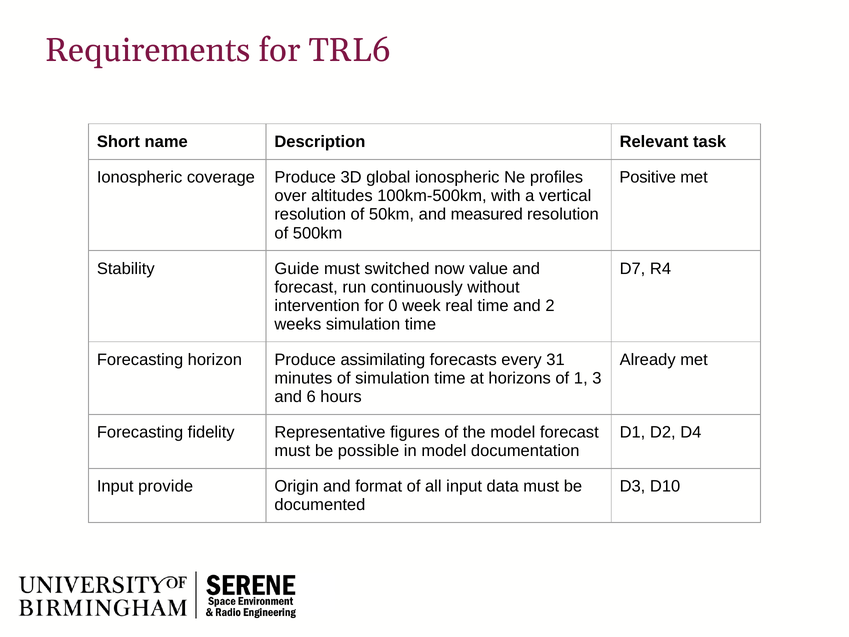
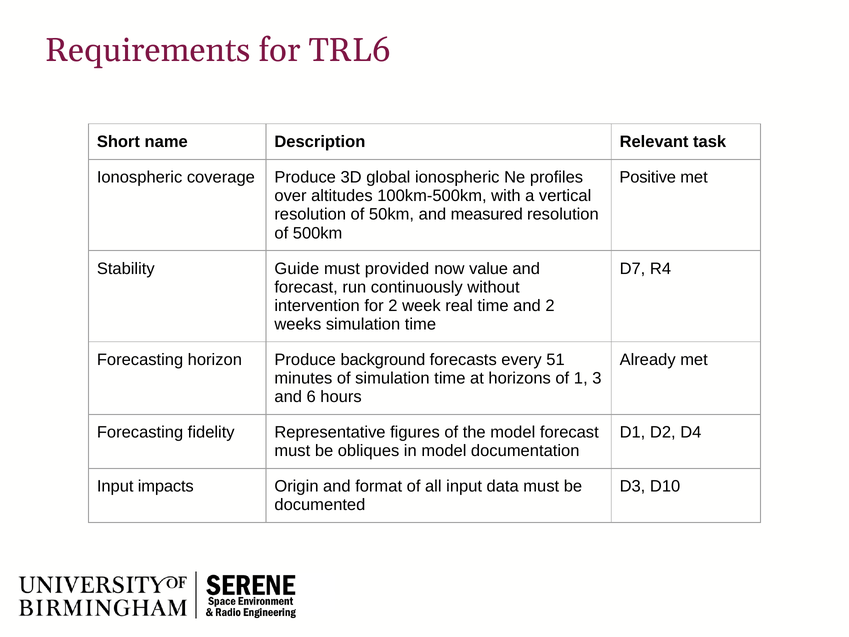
switched: switched -> provided
for 0: 0 -> 2
assimilating: assimilating -> background
31: 31 -> 51
possible: possible -> obliques
provide: provide -> impacts
